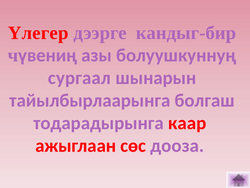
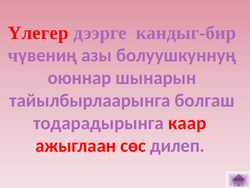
сургаал: сургаал -> оюннар
дооза: дооза -> дилеп
